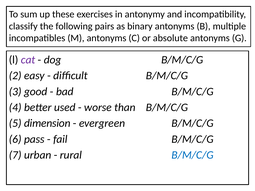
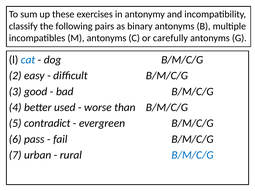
absolute: absolute -> carefully
cat colour: purple -> blue
dimension: dimension -> contradict
